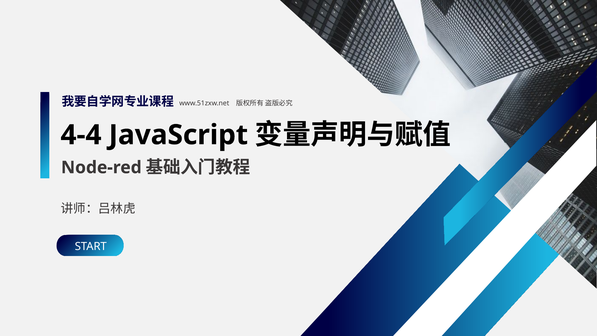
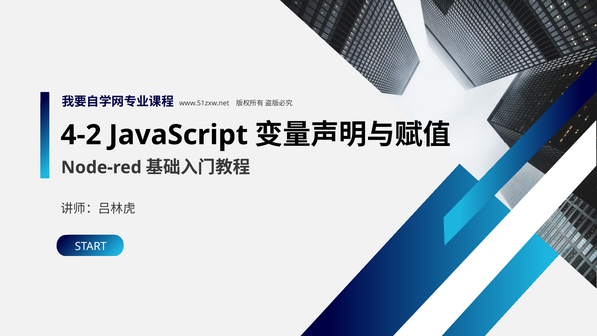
4-4: 4-4 -> 4-2
